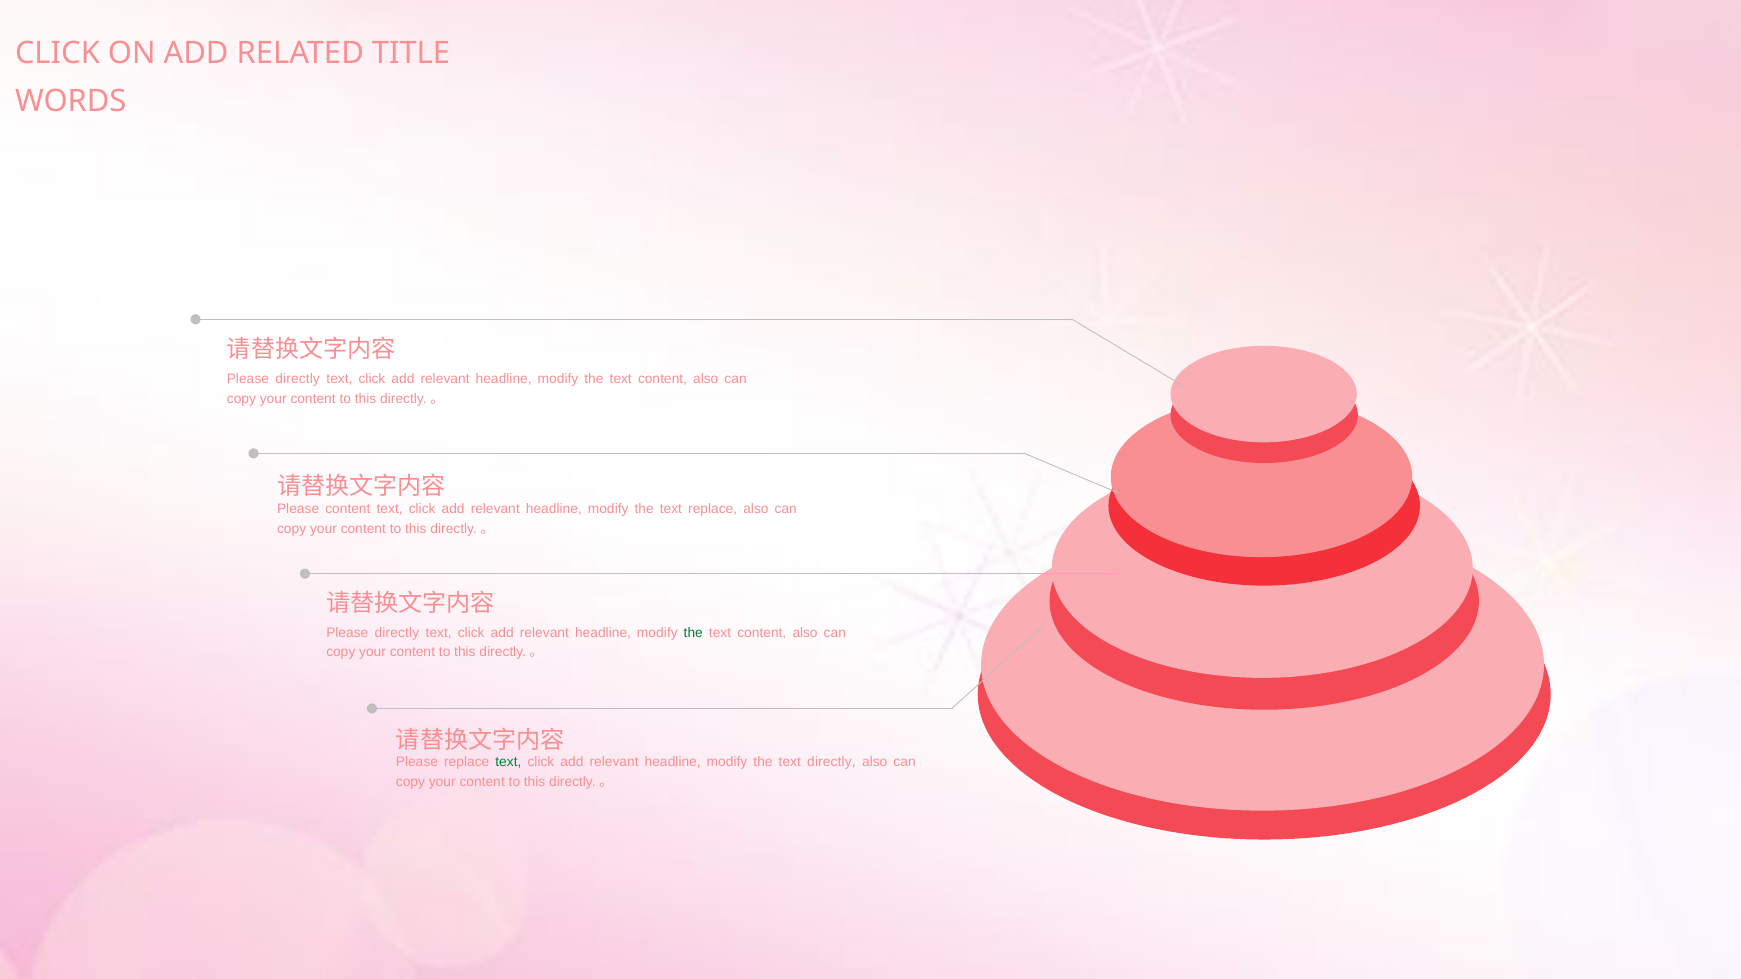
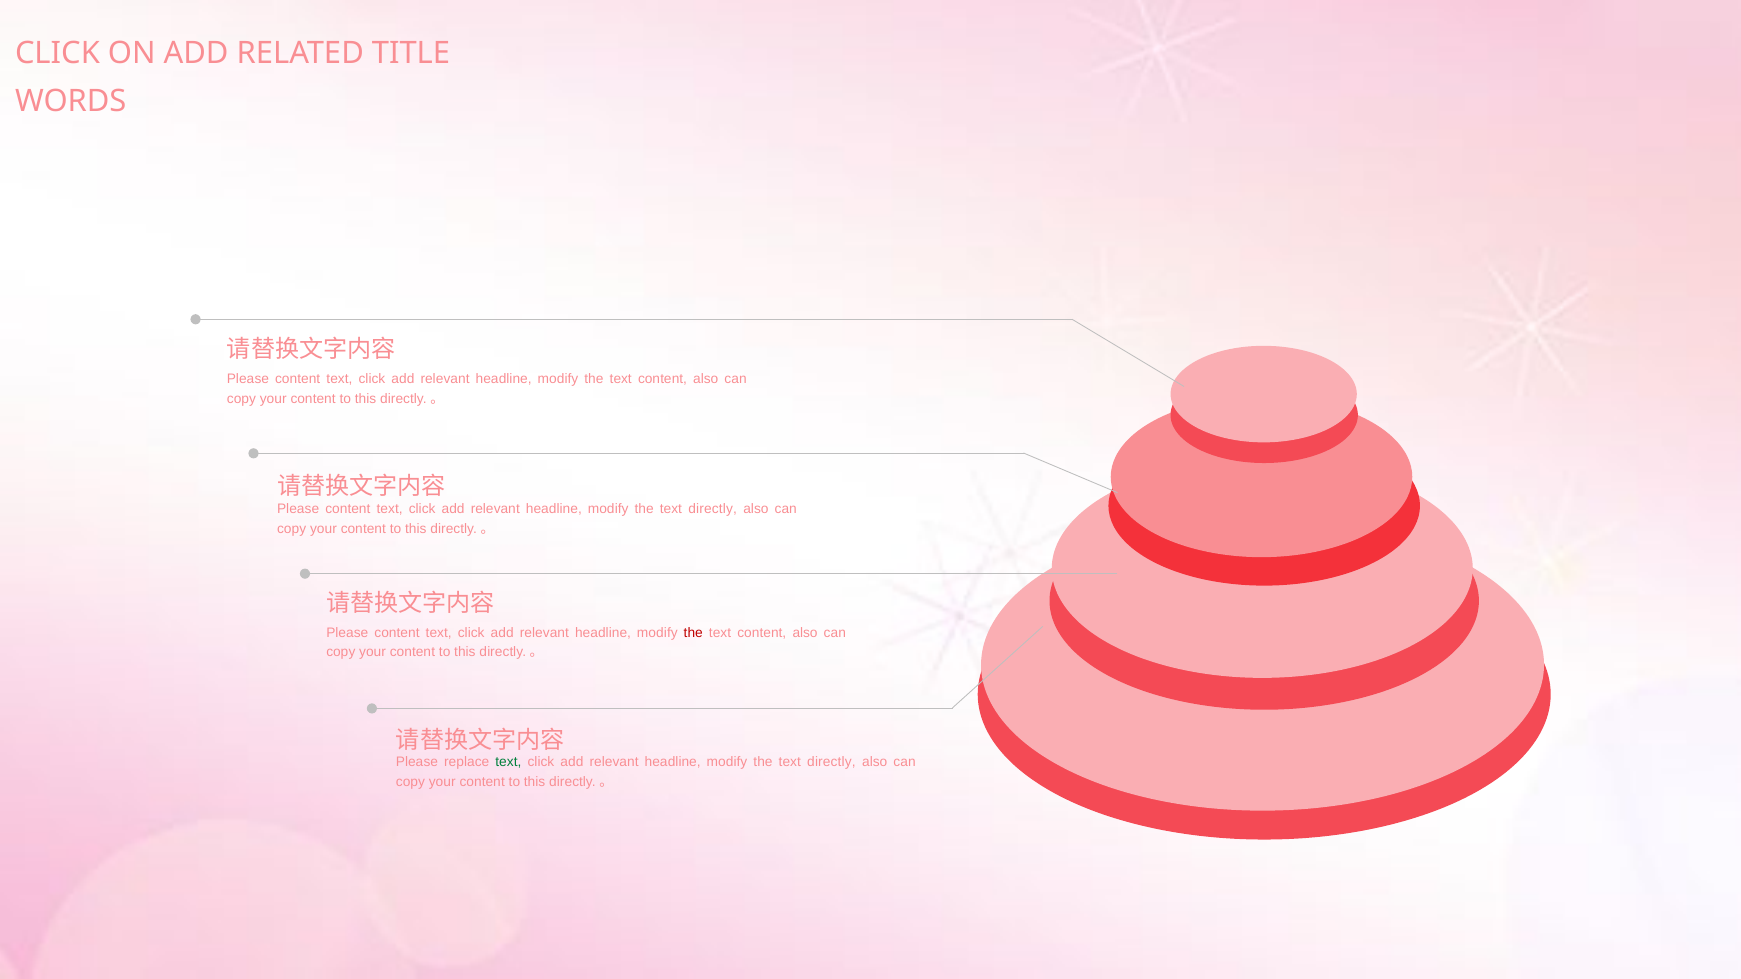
directly at (298, 379): directly -> content
replace at (713, 509): replace -> directly
directly at (397, 633): directly -> content
the at (693, 633) colour: green -> red
